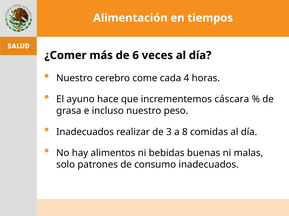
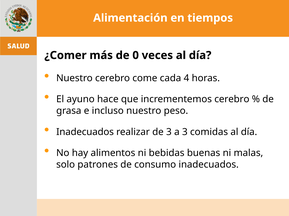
6: 6 -> 0
incrementemos cáscara: cáscara -> cerebro
a 8: 8 -> 3
